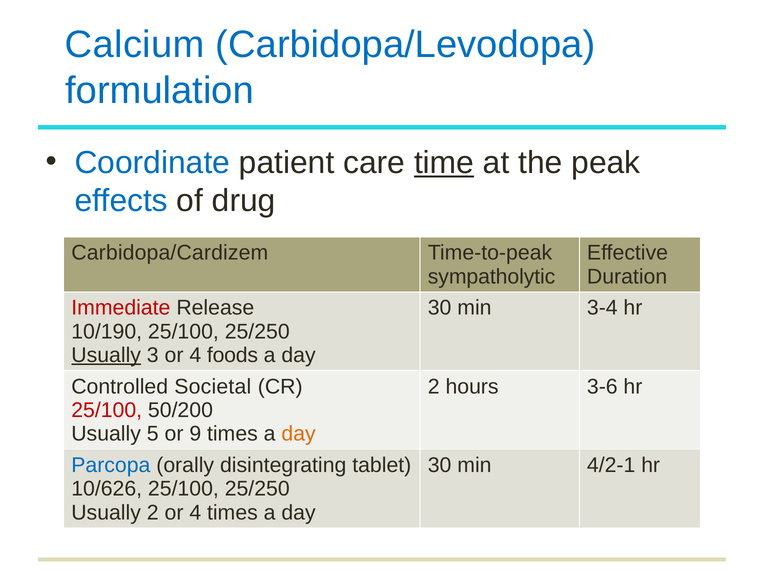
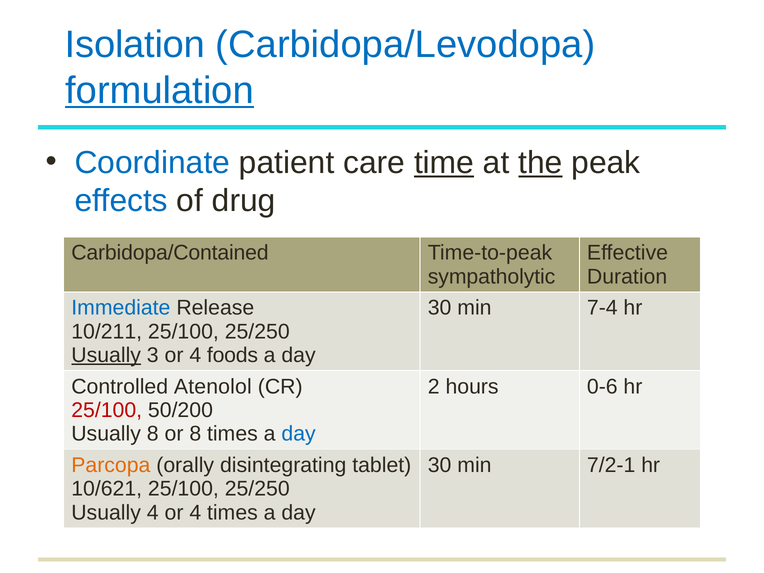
Calcium: Calcium -> Isolation
formulation underline: none -> present
the underline: none -> present
Carbidopa/Cardizem: Carbidopa/Cardizem -> Carbidopa/Contained
Immediate colour: red -> blue
3-4: 3-4 -> 7-4
10/190: 10/190 -> 10/211
Societal: Societal -> Atenolol
3-6: 3-6 -> 0-6
Usually 5: 5 -> 8
or 9: 9 -> 8
day at (299, 434) colour: orange -> blue
Parcopa colour: blue -> orange
4/2-1: 4/2-1 -> 7/2-1
10/626: 10/626 -> 10/621
Usually 2: 2 -> 4
